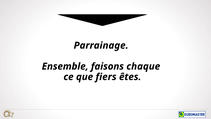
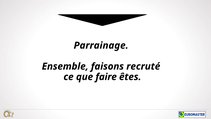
chaque: chaque -> recruté
fiers: fiers -> faire
